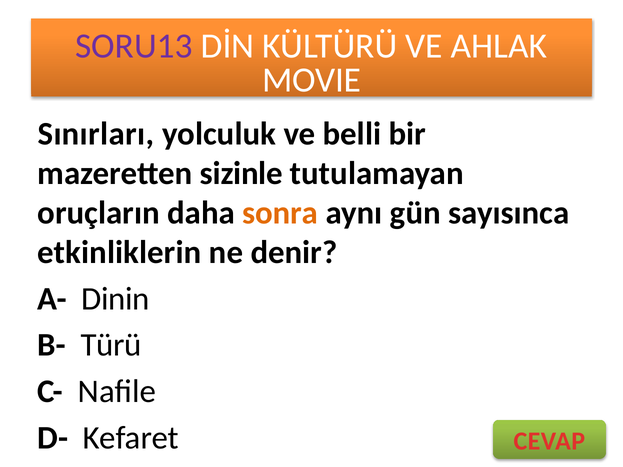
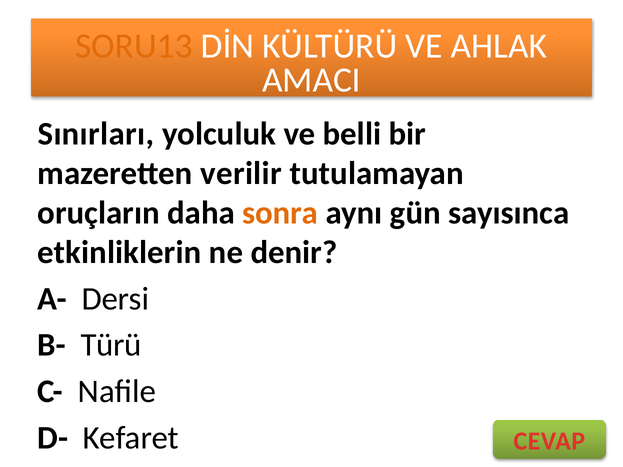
SORU13 colour: purple -> orange
MOVIE: MOVIE -> AMACI
sizinle: sizinle -> verilir
Dinin: Dinin -> Dersi
